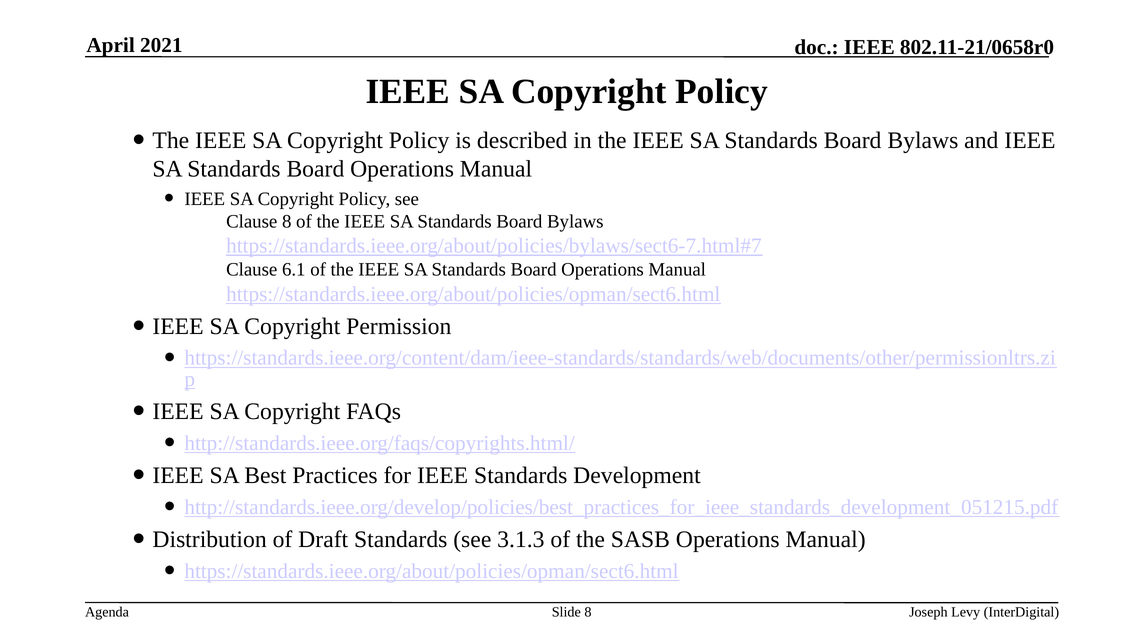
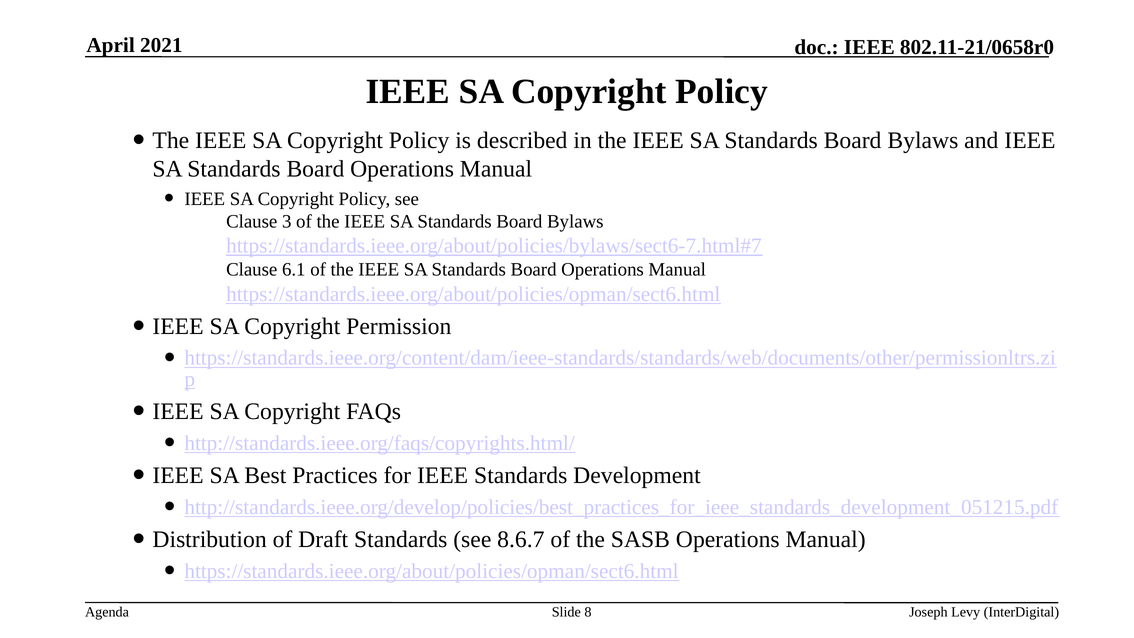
Clause 8: 8 -> 3
3.1.3: 3.1.3 -> 8.6.7
